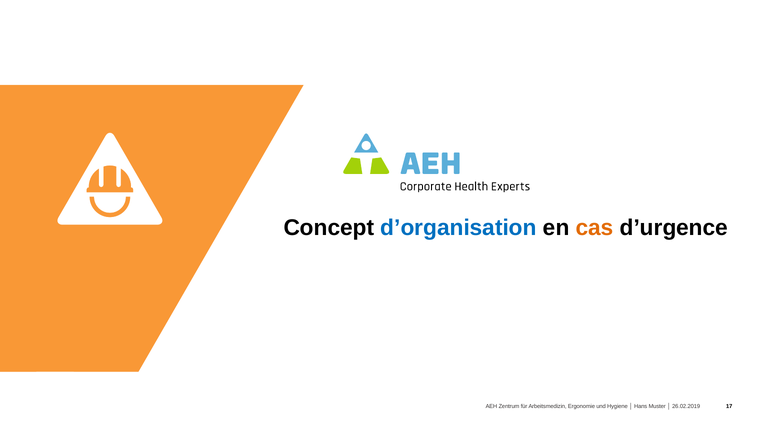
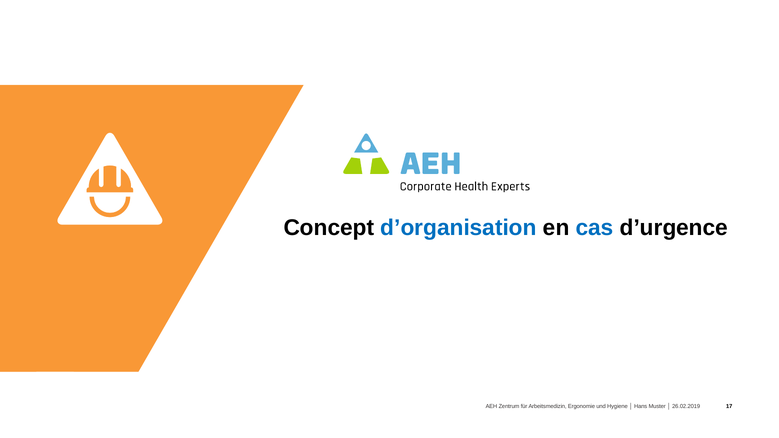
cas colour: orange -> blue
